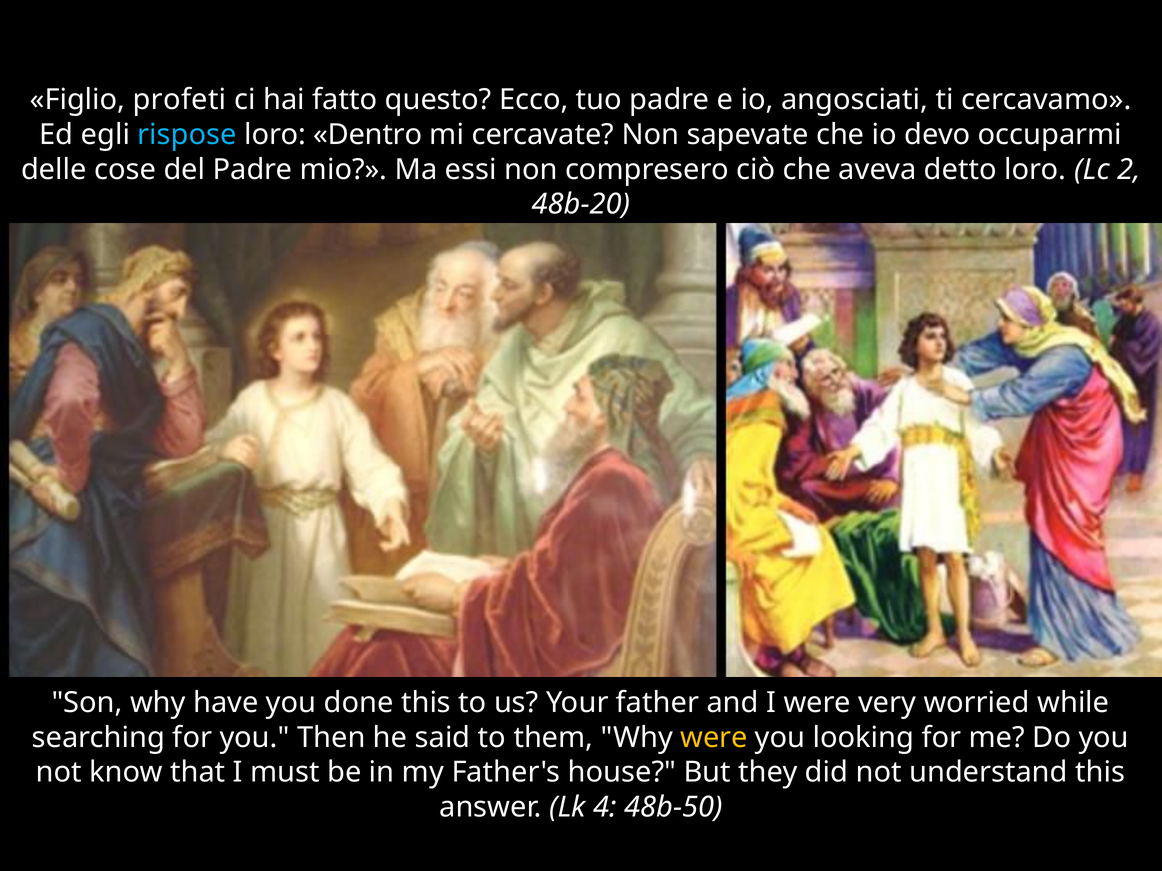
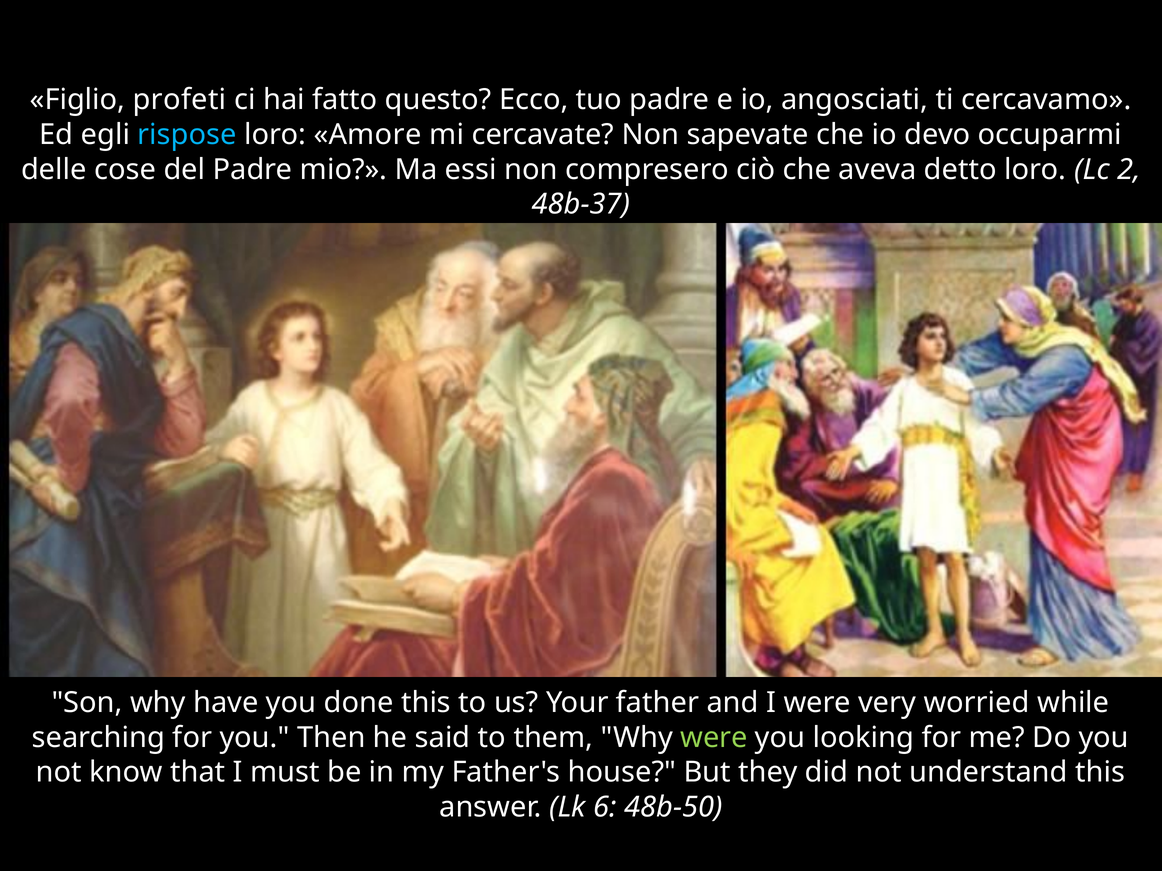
Dentro: Dentro -> Amore
48b-20: 48b-20 -> 48b-37
were at (714, 738) colour: yellow -> light green
4: 4 -> 6
